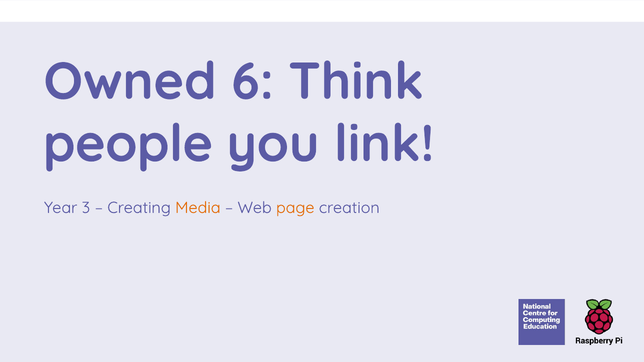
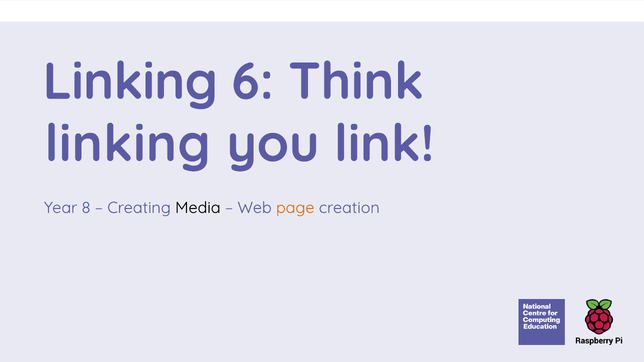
Owned at (130, 82): Owned -> Linking
people at (128, 144): people -> linking
3: 3 -> 8
Media colour: orange -> black
